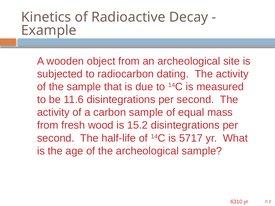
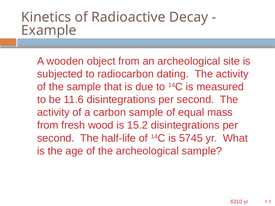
5717: 5717 -> 5745
